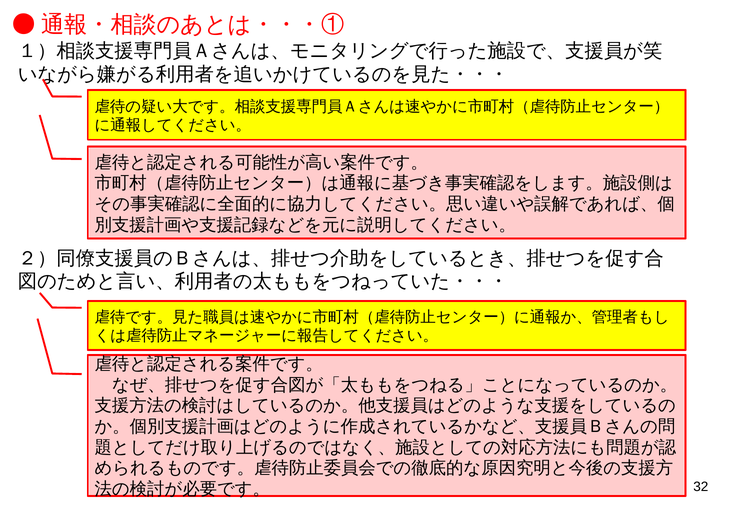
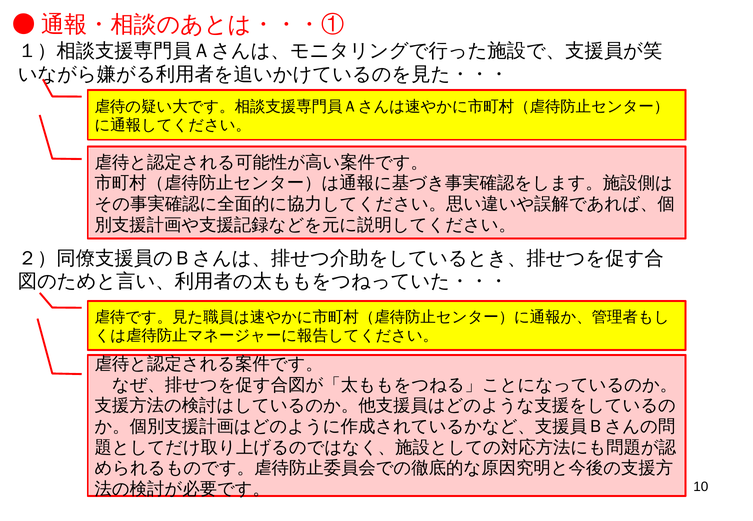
32: 32 -> 10
